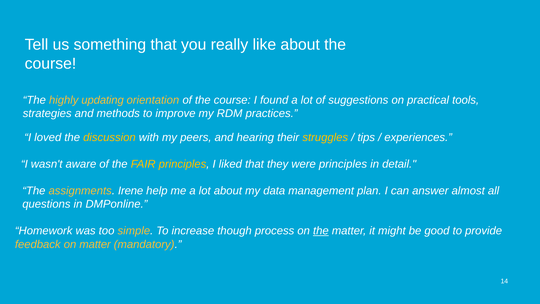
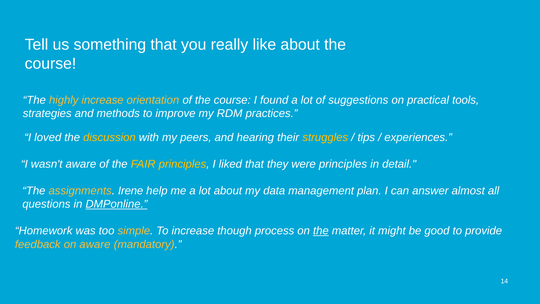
highly updating: updating -> increase
DMPonline underline: none -> present
on matter: matter -> aware
